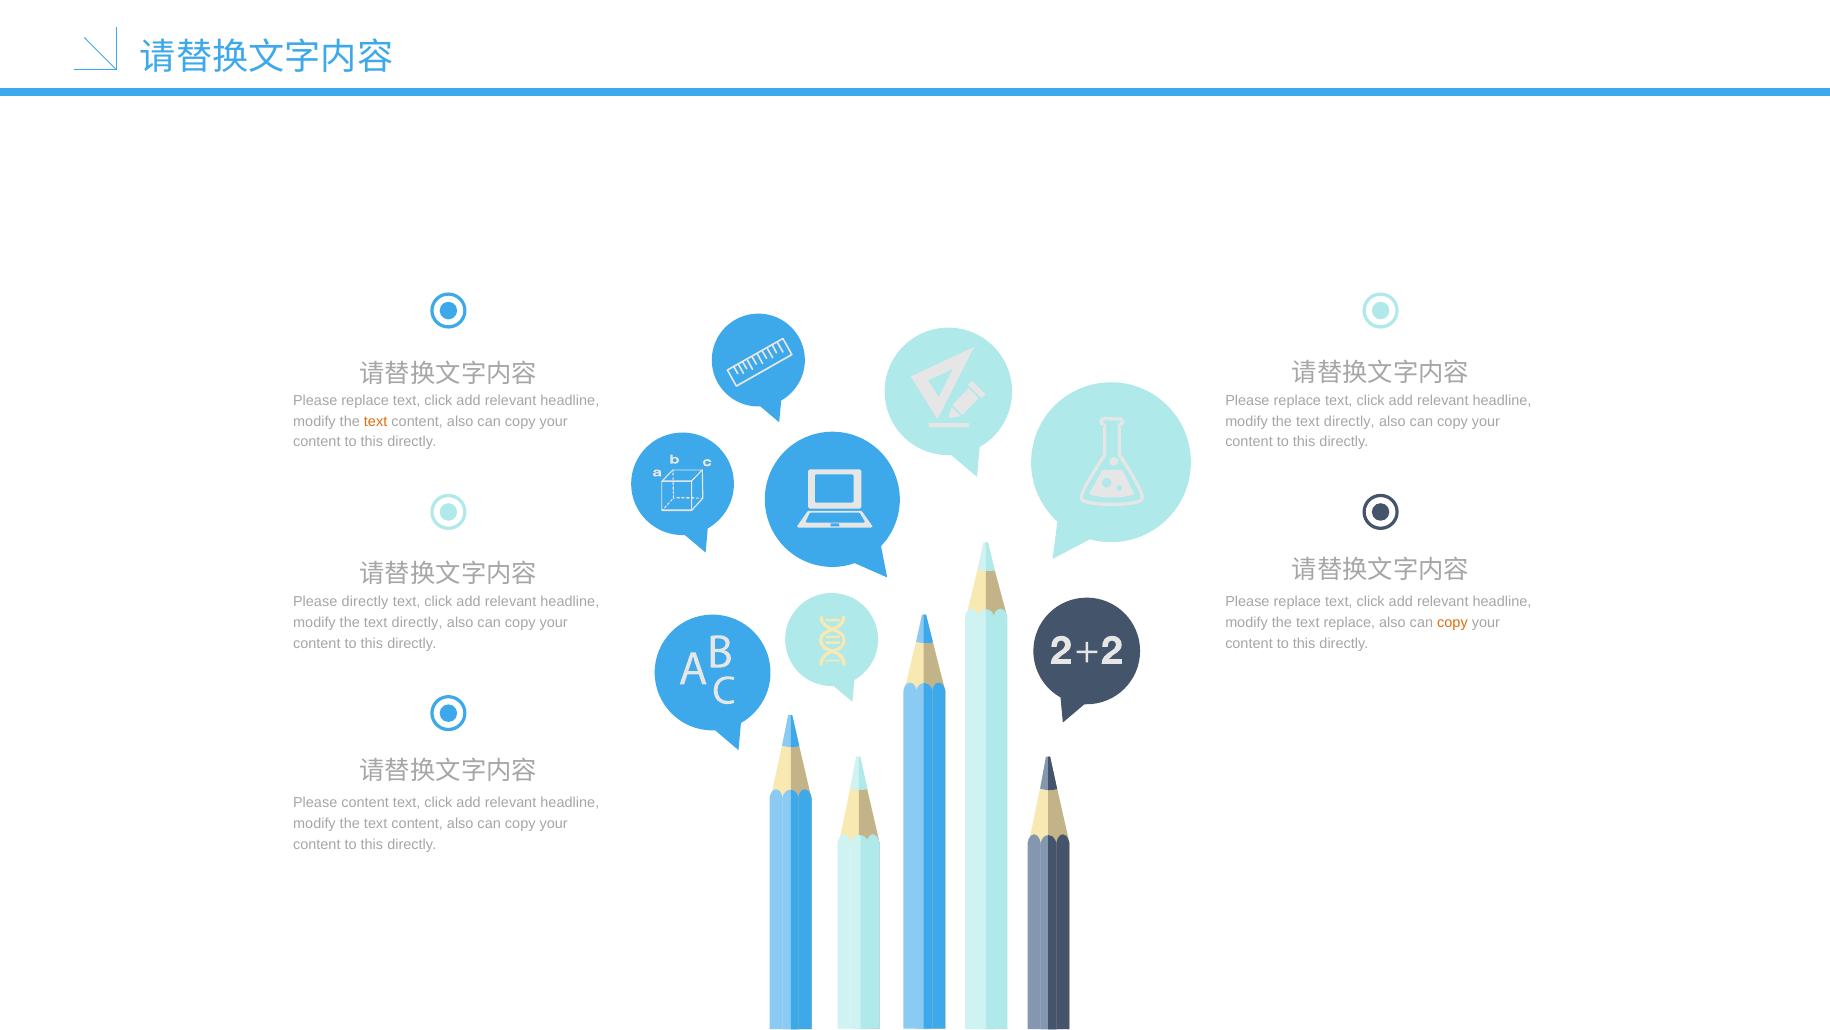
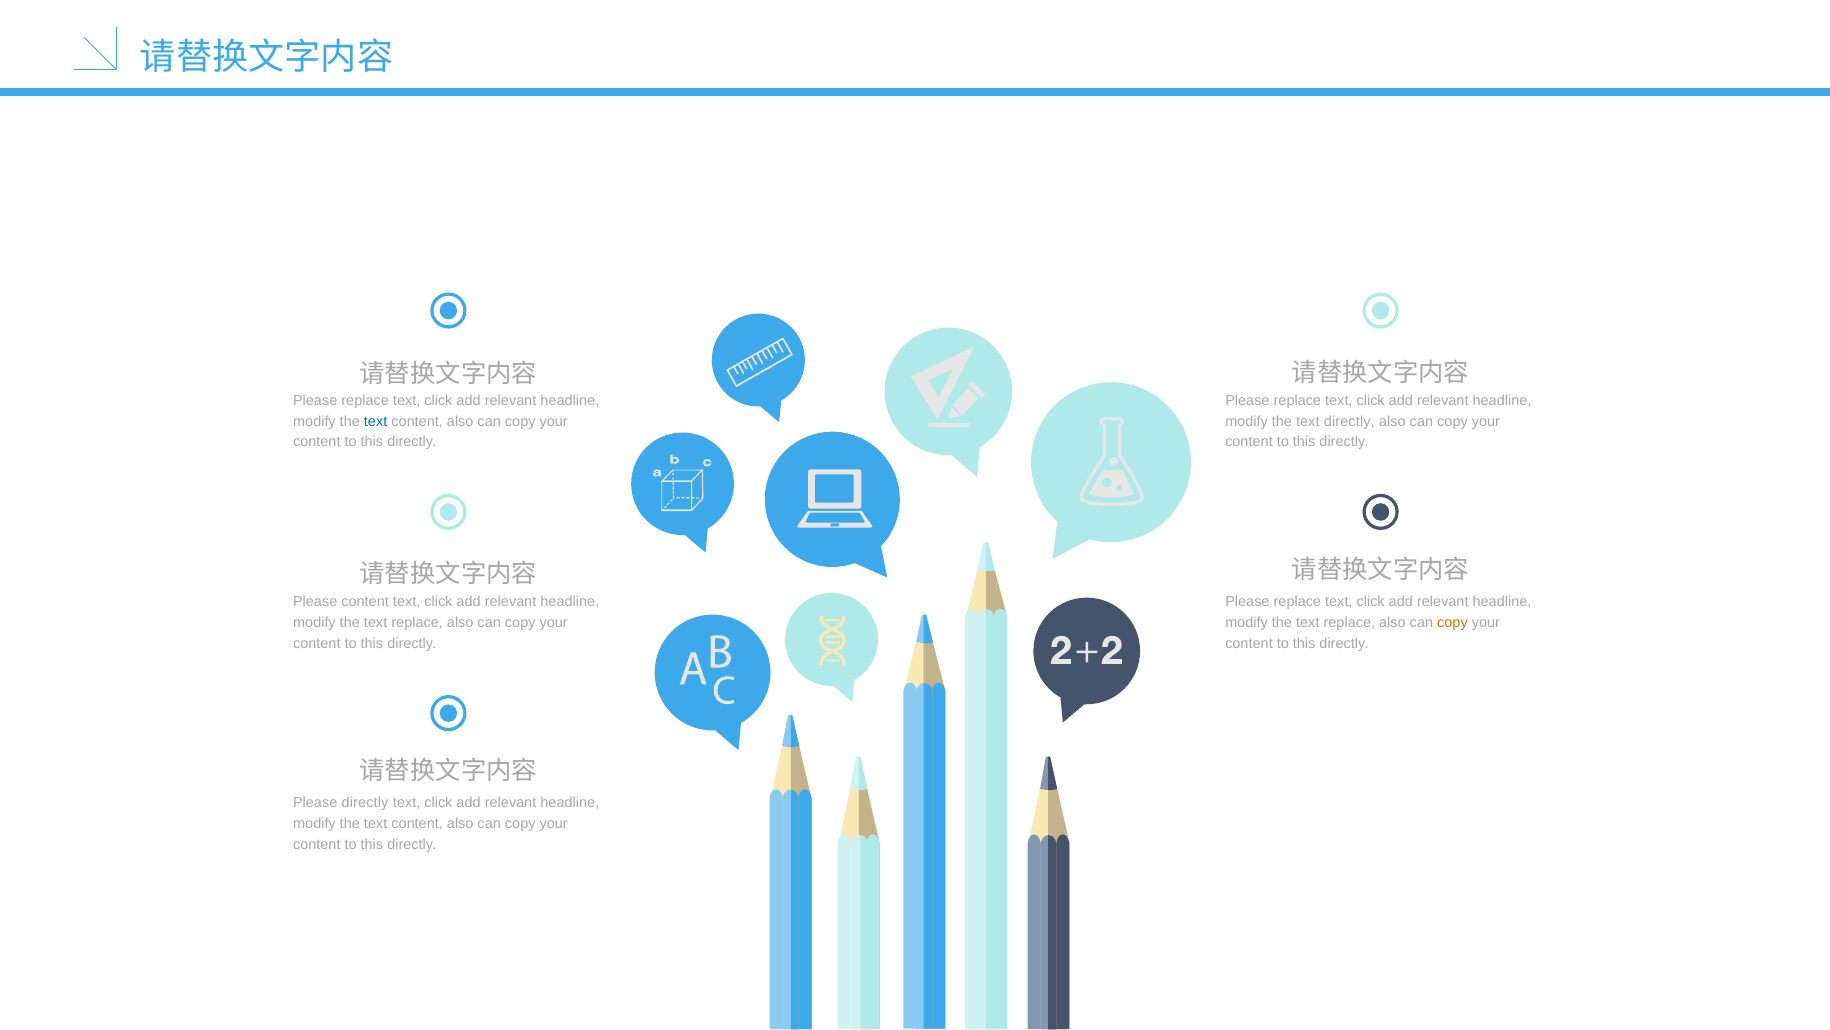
text at (376, 421) colour: orange -> blue
Please directly: directly -> content
directly at (417, 622): directly -> replace
Please content: content -> directly
